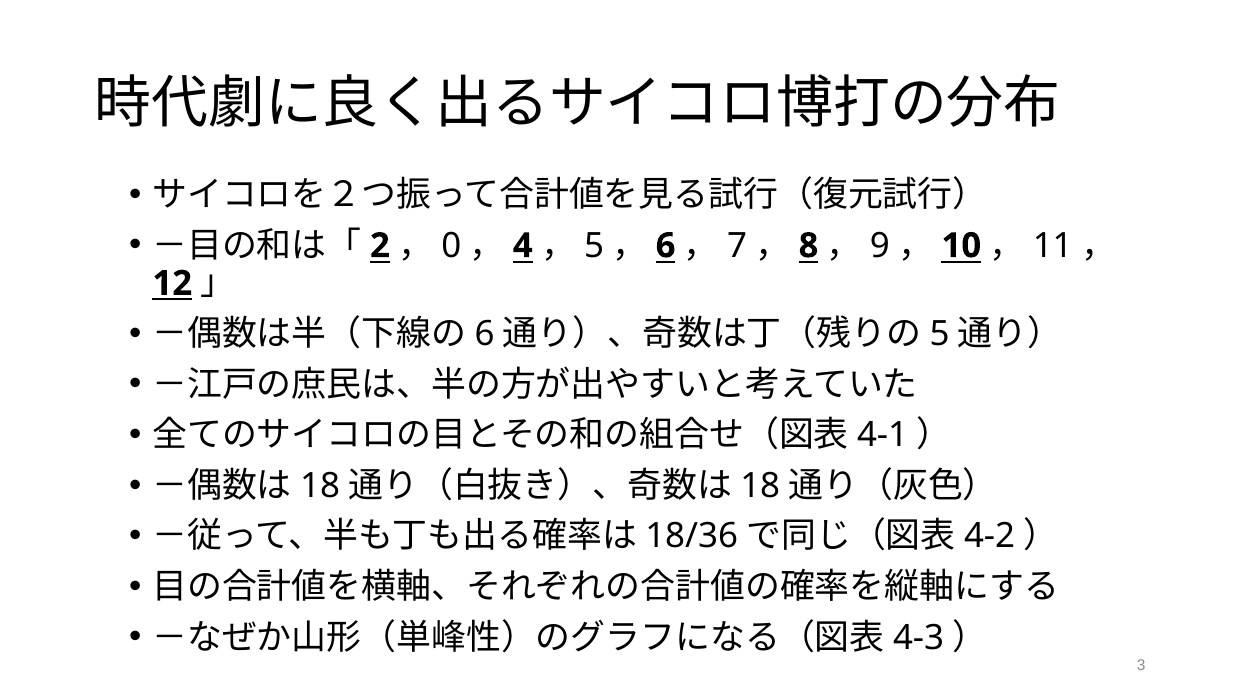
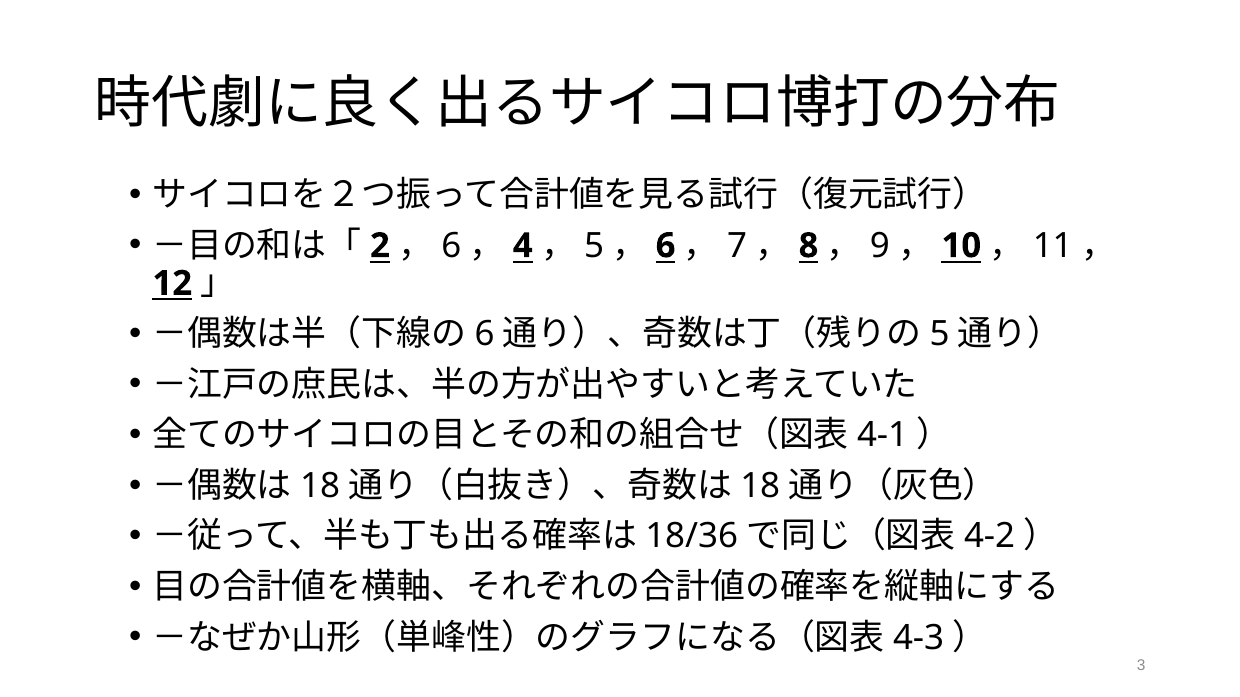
0 at (451, 246): 0 -> 6
